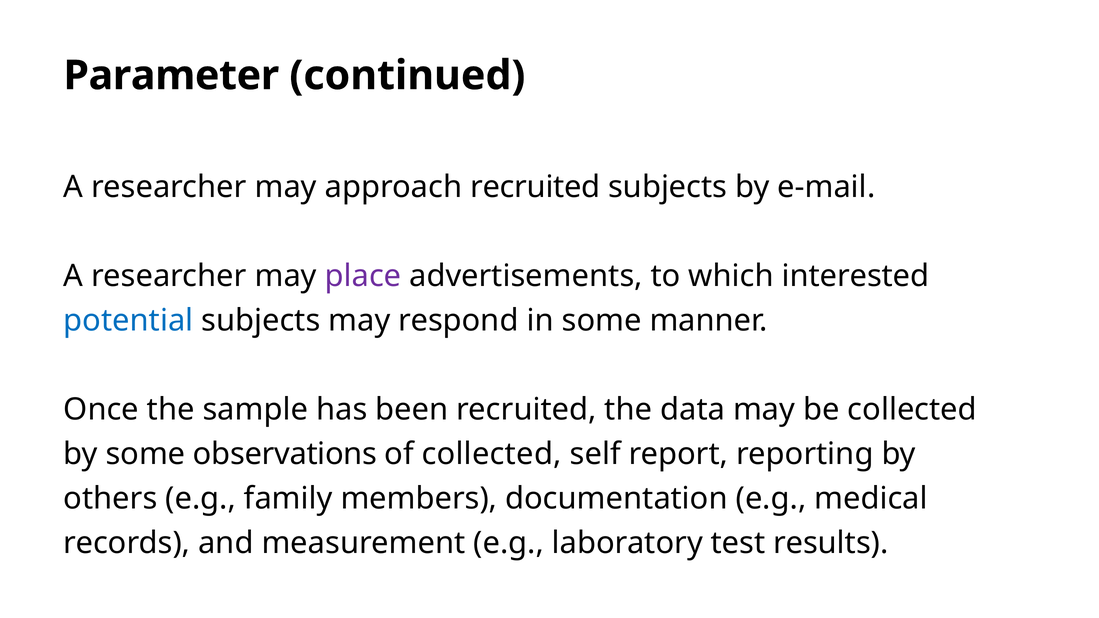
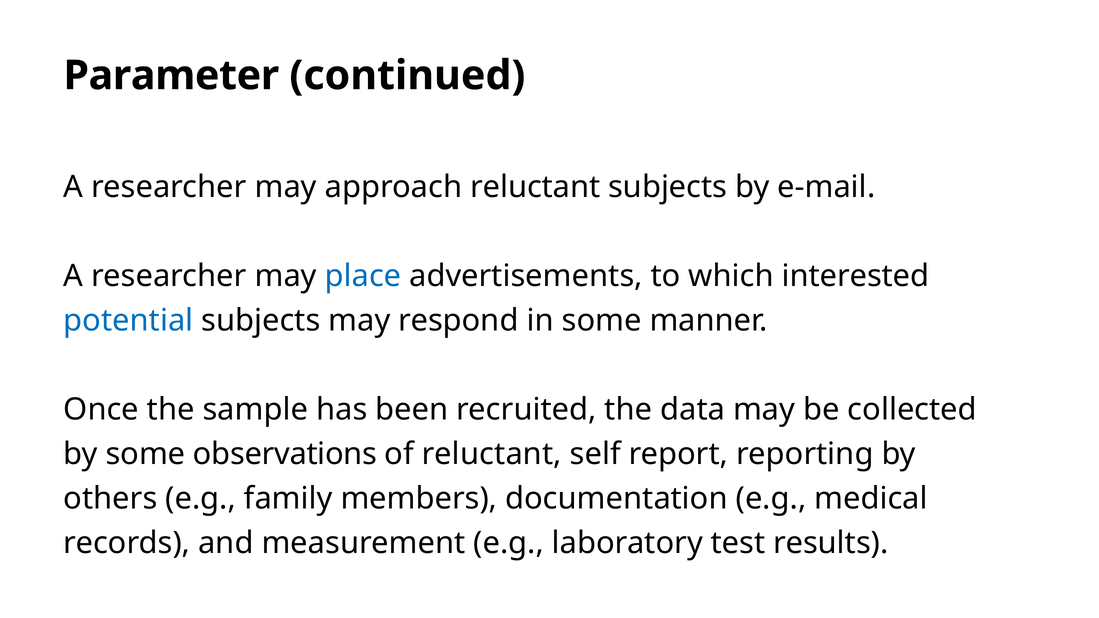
approach recruited: recruited -> reluctant
place colour: purple -> blue
of collected: collected -> reluctant
